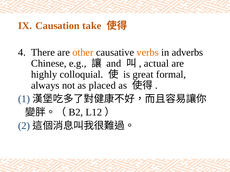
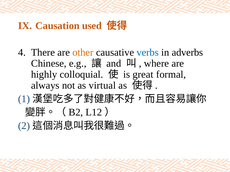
take: take -> used
verbs colour: orange -> blue
actual: actual -> where
placed: placed -> virtual
